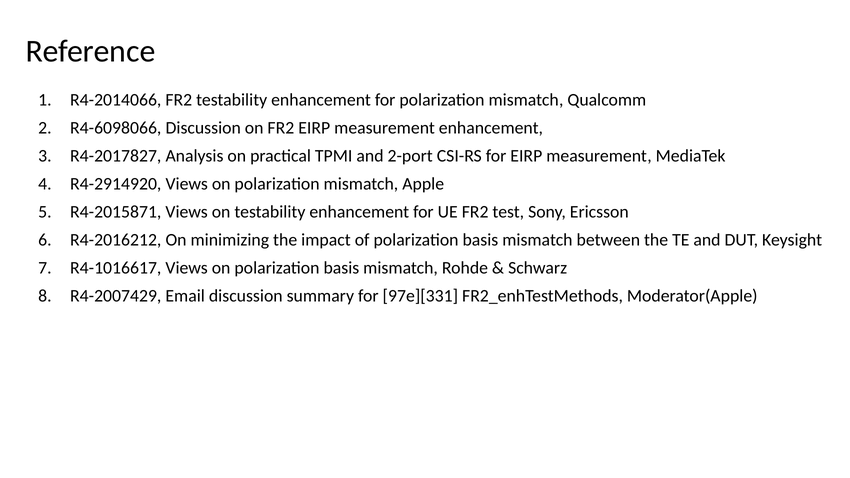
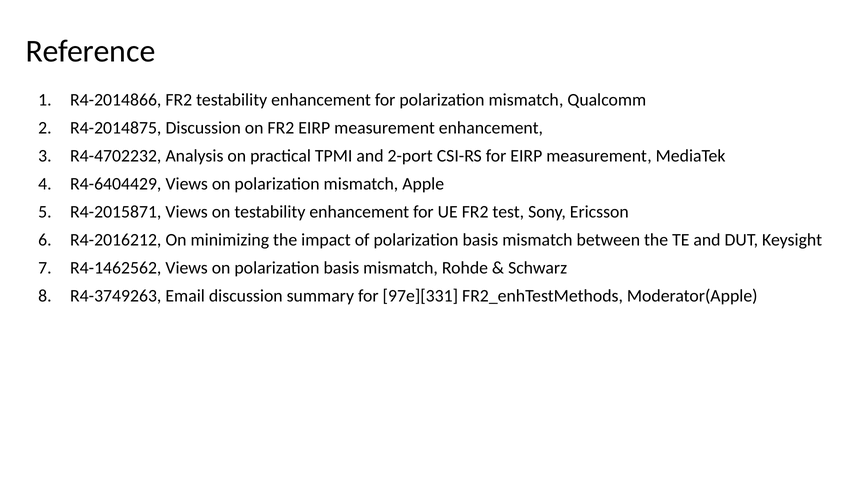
R4-2014066: R4-2014066 -> R4-2014866
R4-6098066: R4-6098066 -> R4-2014875
R4-2017827: R4-2017827 -> R4-4702232
R4-2914920: R4-2914920 -> R4-6404429
R4-1016617: R4-1016617 -> R4-1462562
R4-2007429: R4-2007429 -> R4-3749263
